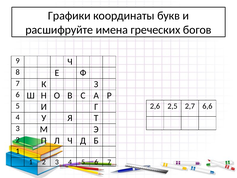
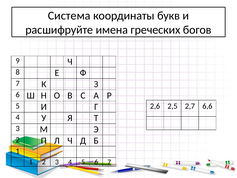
Графики: Графики -> Система
